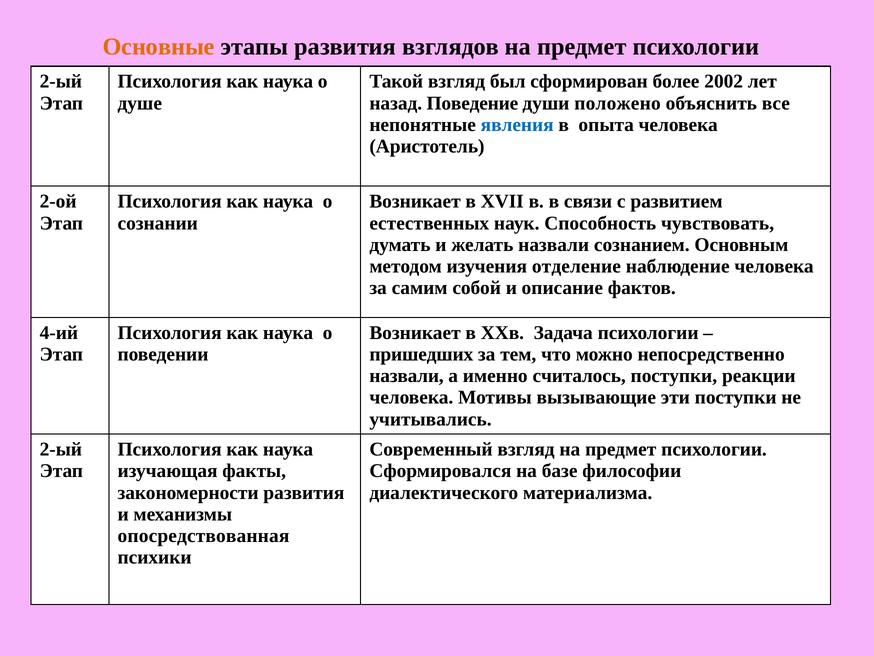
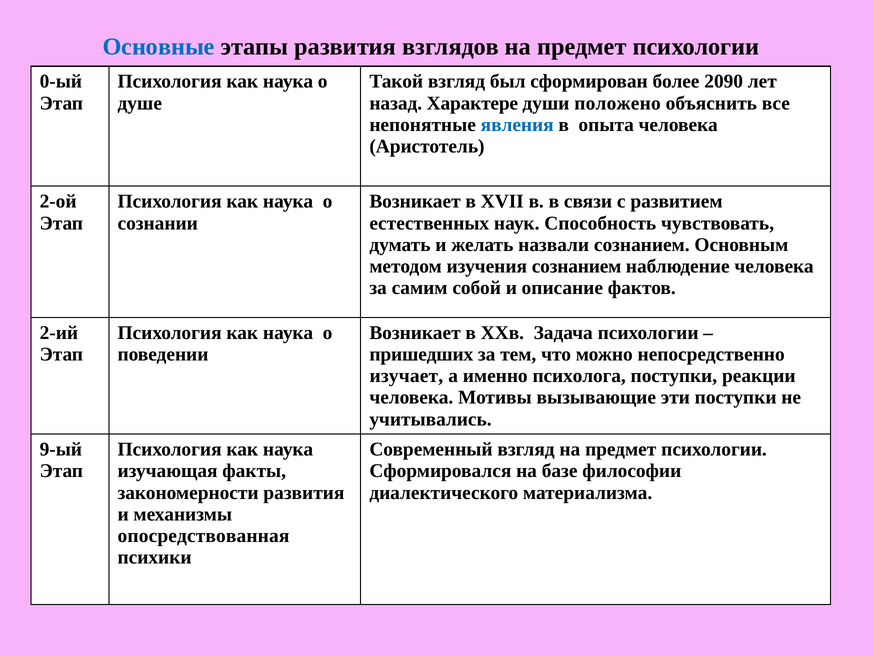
Основные colour: orange -> blue
2-ый at (61, 82): 2-ый -> 0-ый
2002: 2002 -> 2090
Поведение: Поведение -> Характере
изучения отделение: отделение -> сознанием
4-ий: 4-ий -> 2-ий
назвали at (407, 376): назвали -> изучает
считалось: считалось -> психолога
2-ый at (61, 449): 2-ый -> 9-ый
